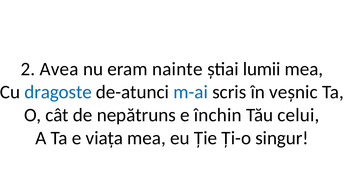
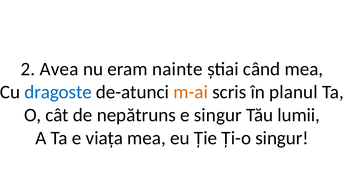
lumii: lumii -> când
m-ai colour: blue -> orange
veșnic: veșnic -> planul
e închin: închin -> singur
celui: celui -> lumii
